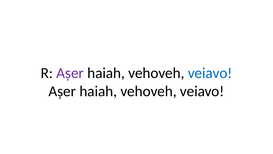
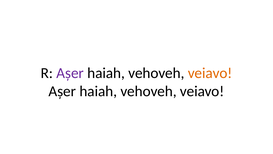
veiavo at (210, 73) colour: blue -> orange
